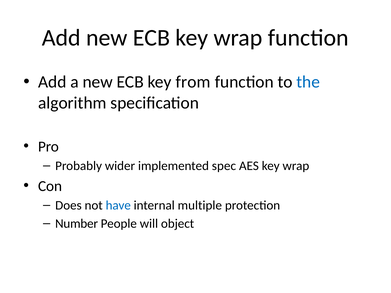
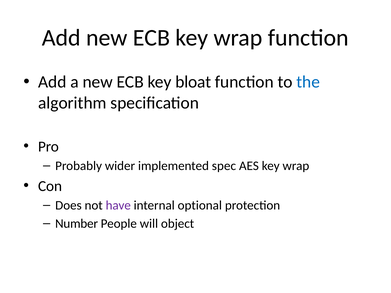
from: from -> bloat
have colour: blue -> purple
multiple: multiple -> optional
